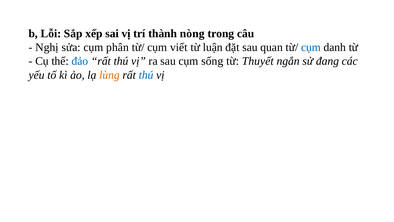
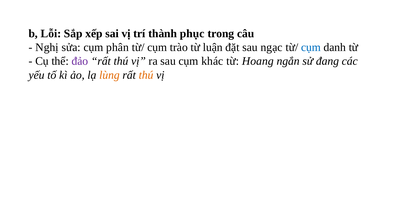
nòng: nòng -> phục
viết: viết -> trào
quan: quan -> ngạc
đảo colour: blue -> purple
sống: sống -> khác
Thuyết: Thuyết -> Hoang
thú at (146, 75) colour: blue -> orange
